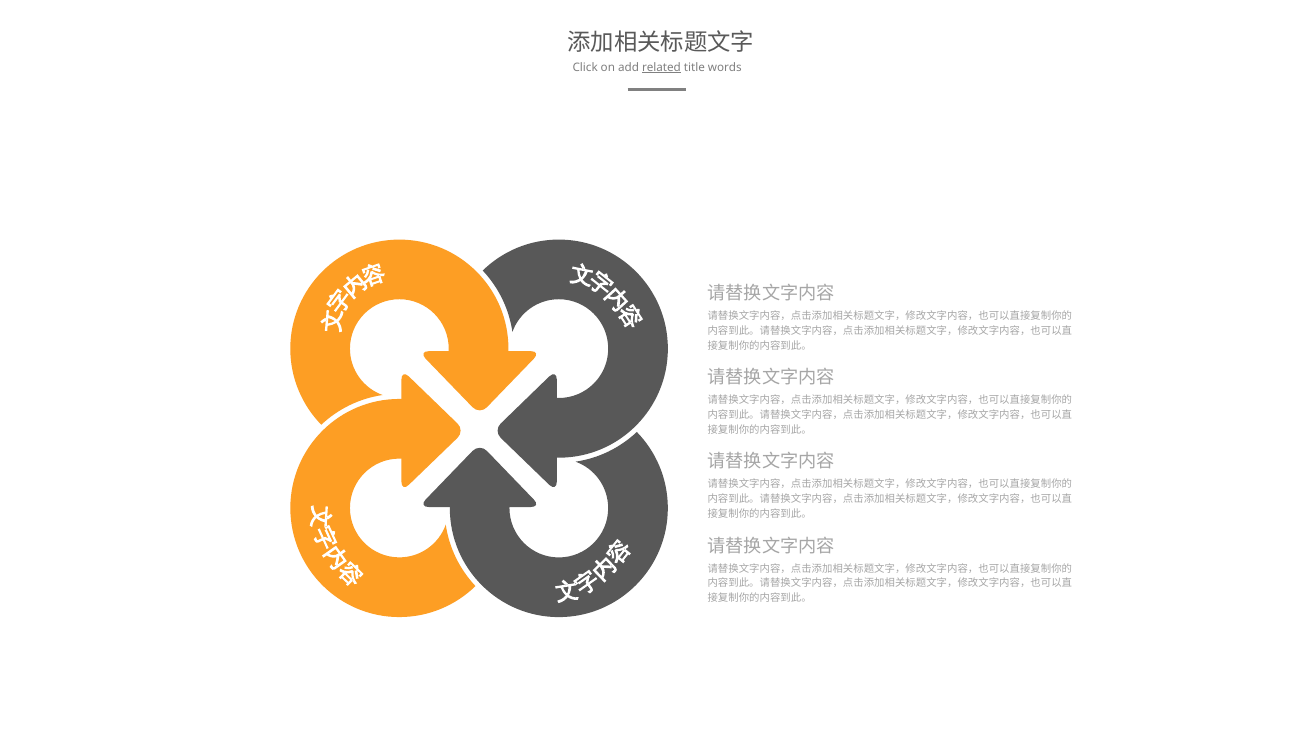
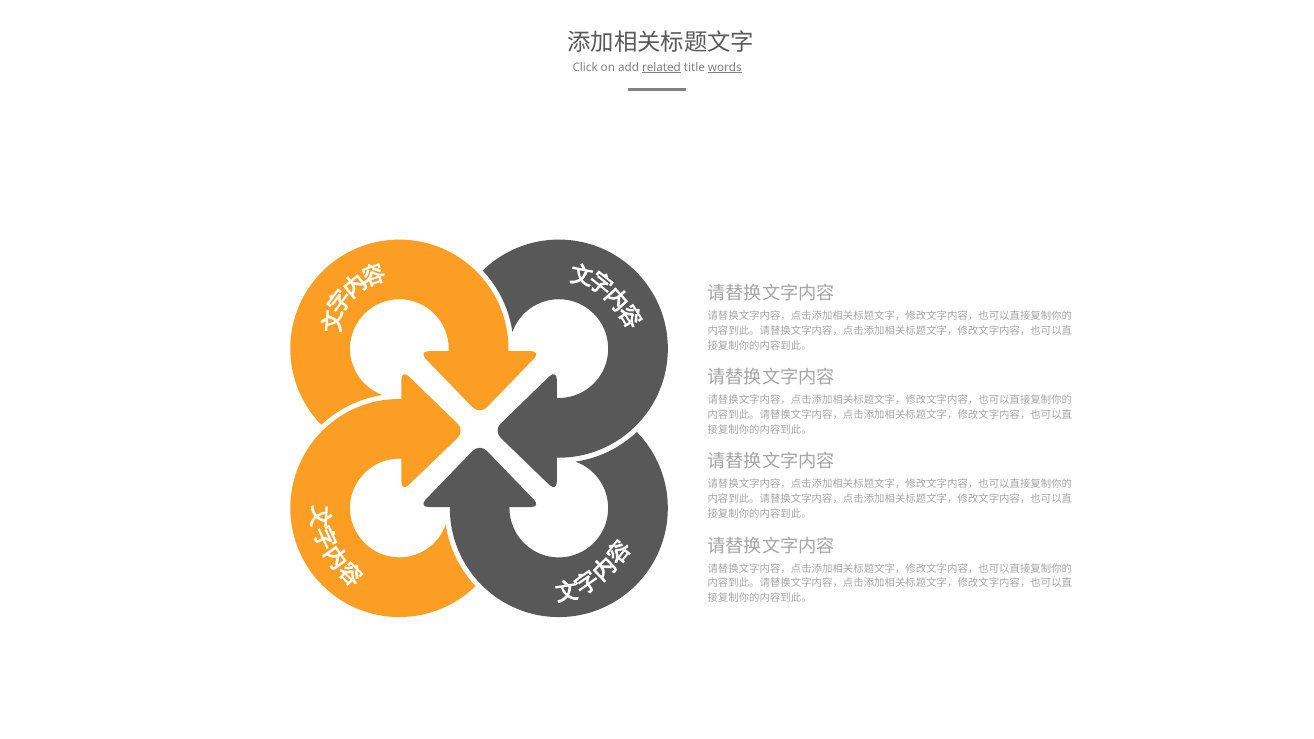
words underline: none -> present
